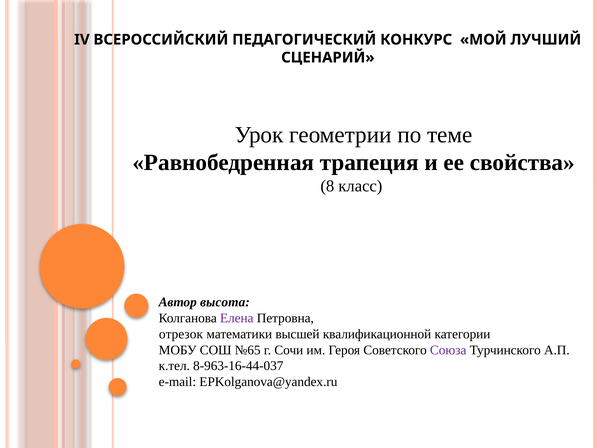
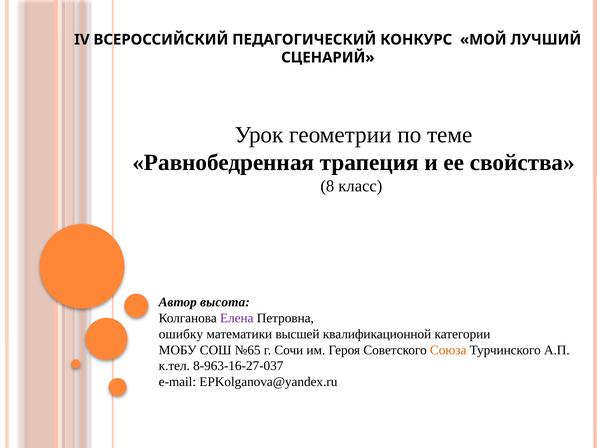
отрезок: отрезок -> ошибку
Союза colour: purple -> orange
8-963-16-44-037: 8-963-16-44-037 -> 8-963-16-27-037
